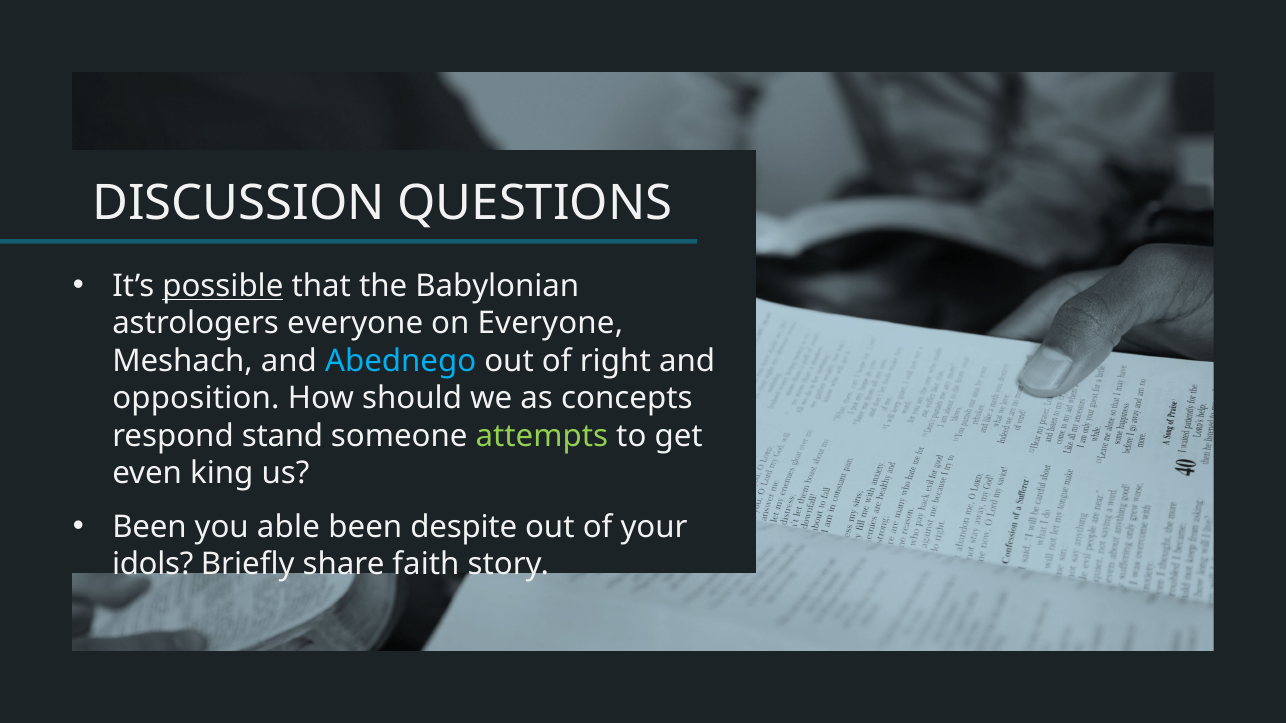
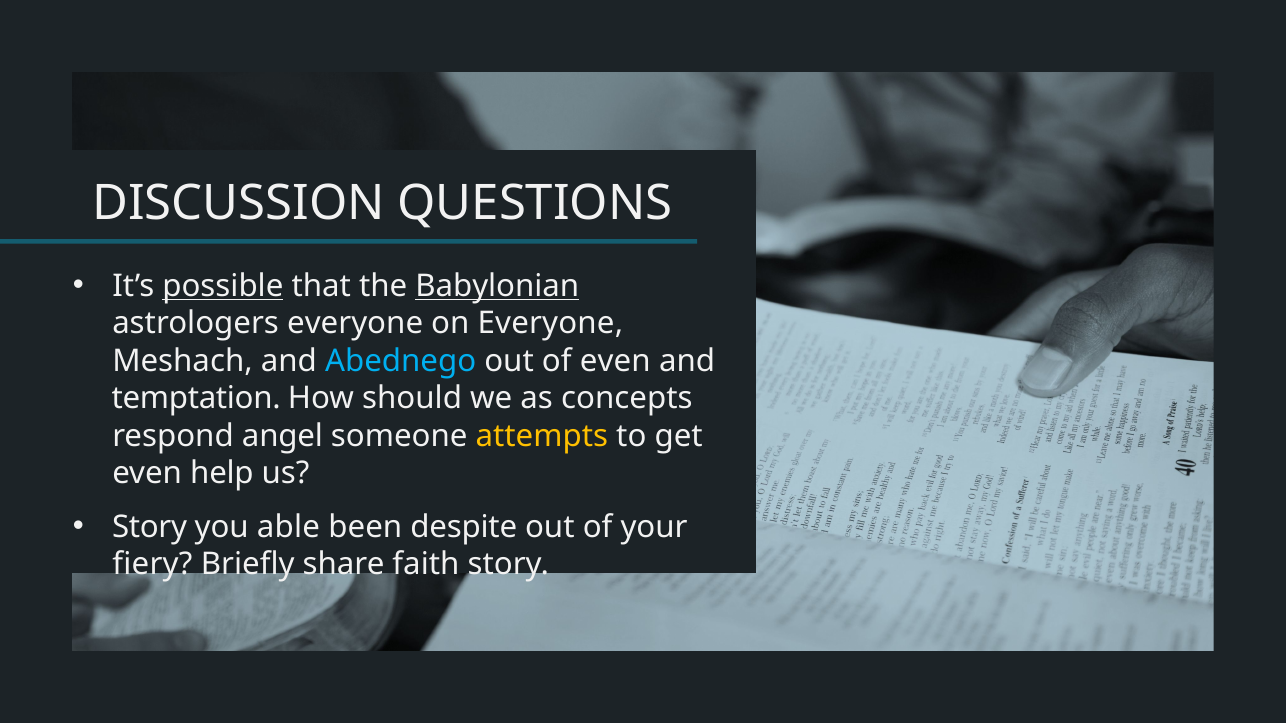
Babylonian underline: none -> present
of right: right -> even
opposition: opposition -> temptation
stand: stand -> angel
attempts colour: light green -> yellow
king: king -> help
Been at (149, 527): Been -> Story
idols: idols -> fiery
